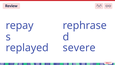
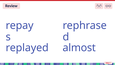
severe: severe -> almost
